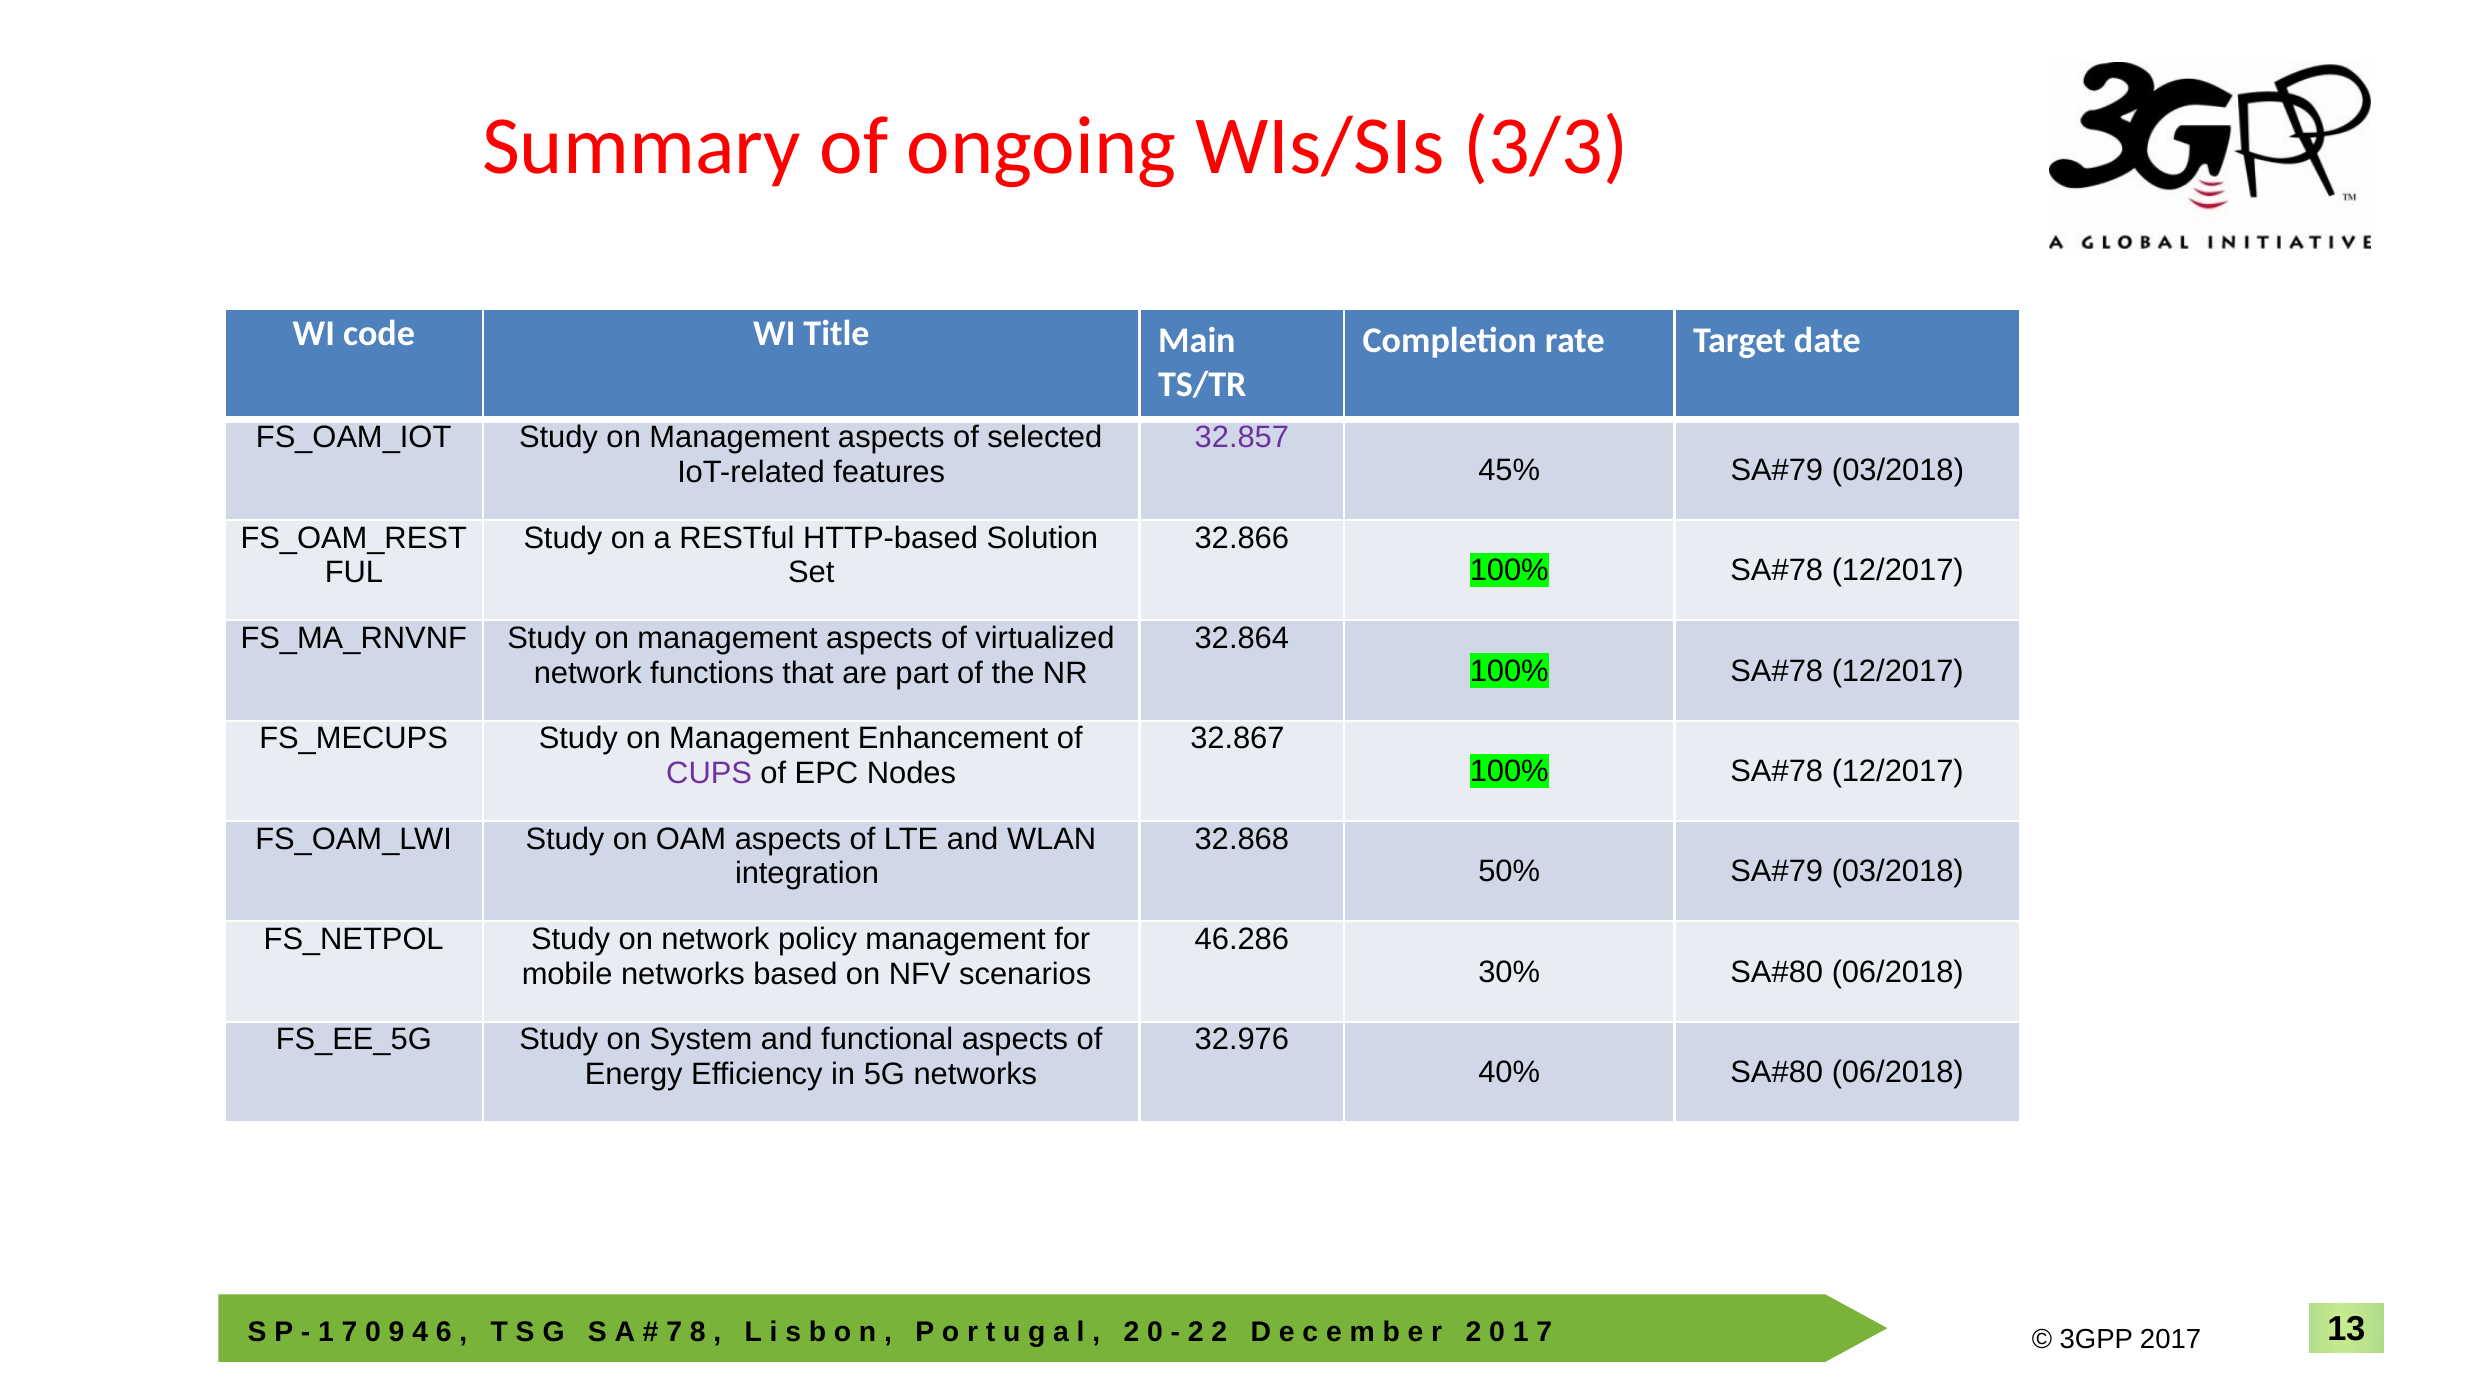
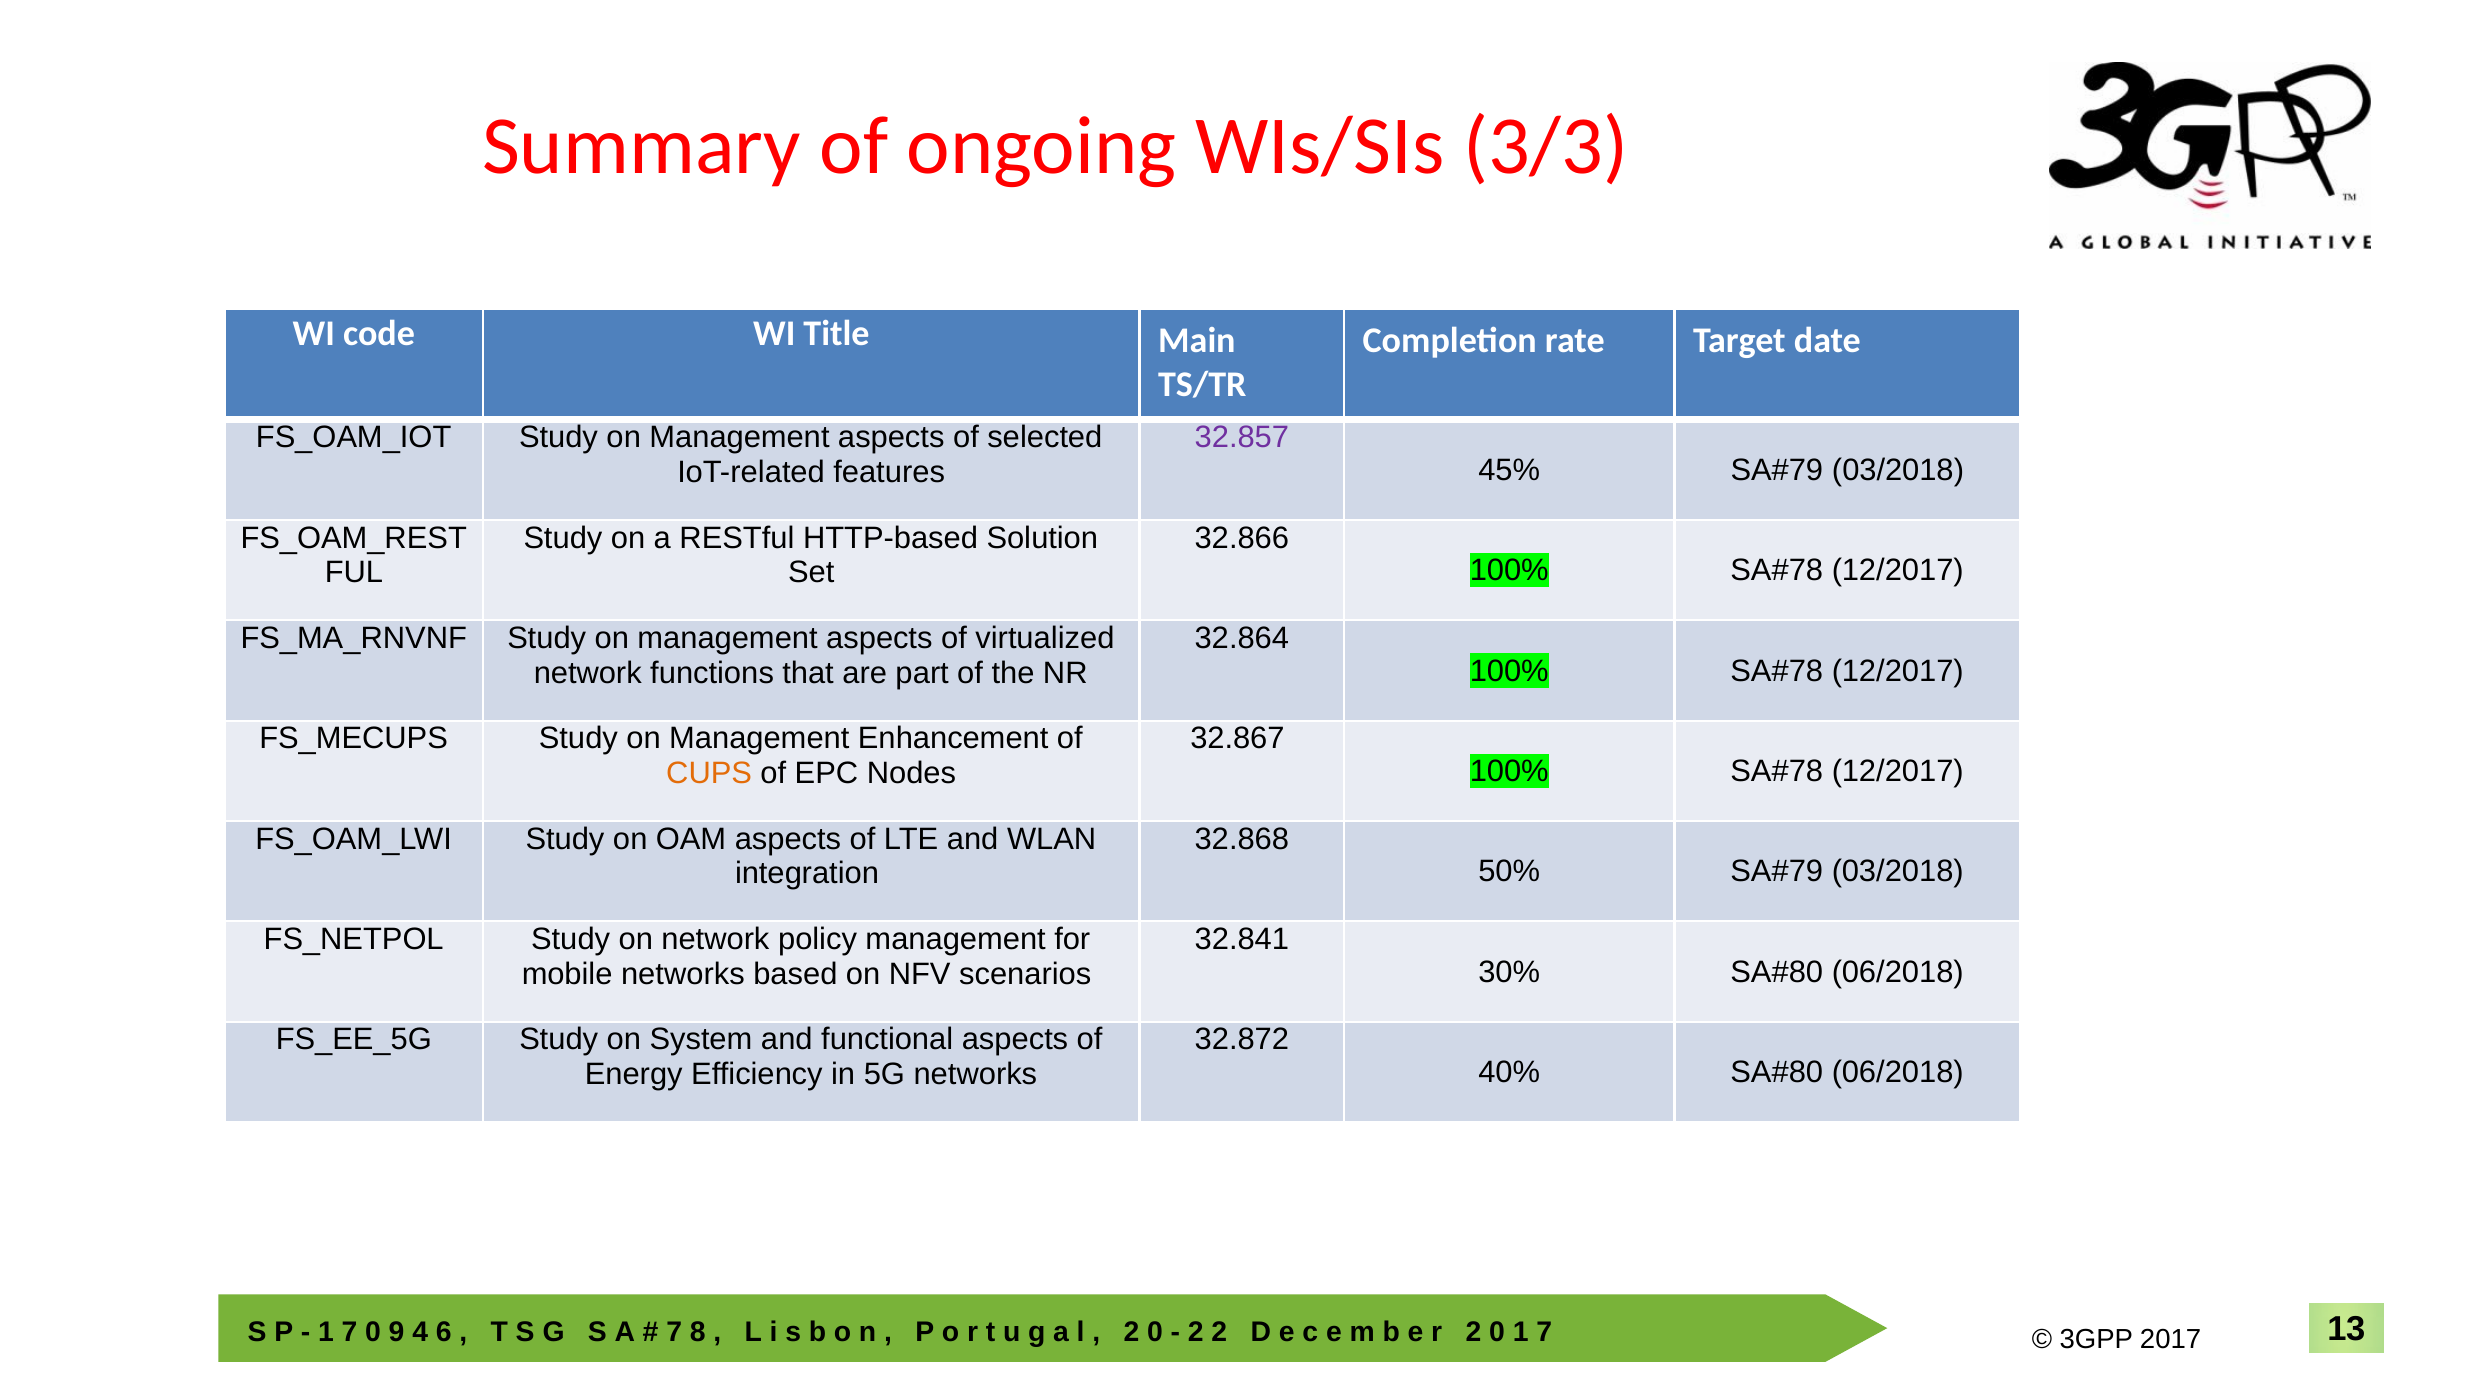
CUPS colour: purple -> orange
46.286: 46.286 -> 32.841
32.976: 32.976 -> 32.872
